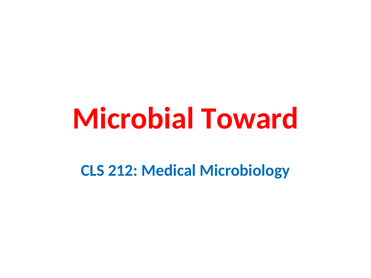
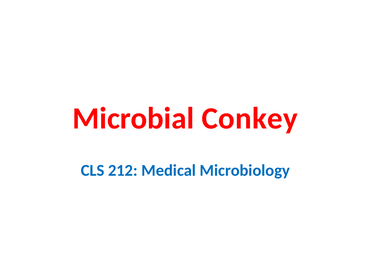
Toward: Toward -> Conkey
